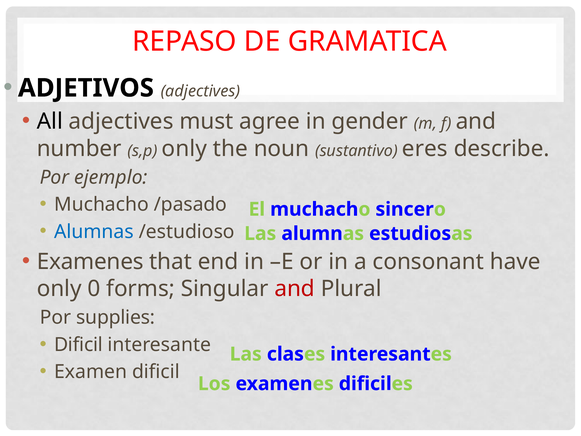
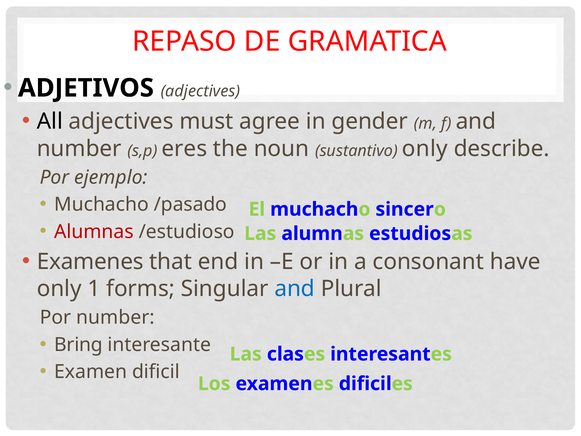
s,p only: only -> eres
sustantivo eres: eres -> only
Alumnas at (94, 232) colour: blue -> red
0: 0 -> 1
and at (295, 289) colour: red -> blue
Por supplies: supplies -> number
Dificil at (78, 345): Dificil -> Bring
